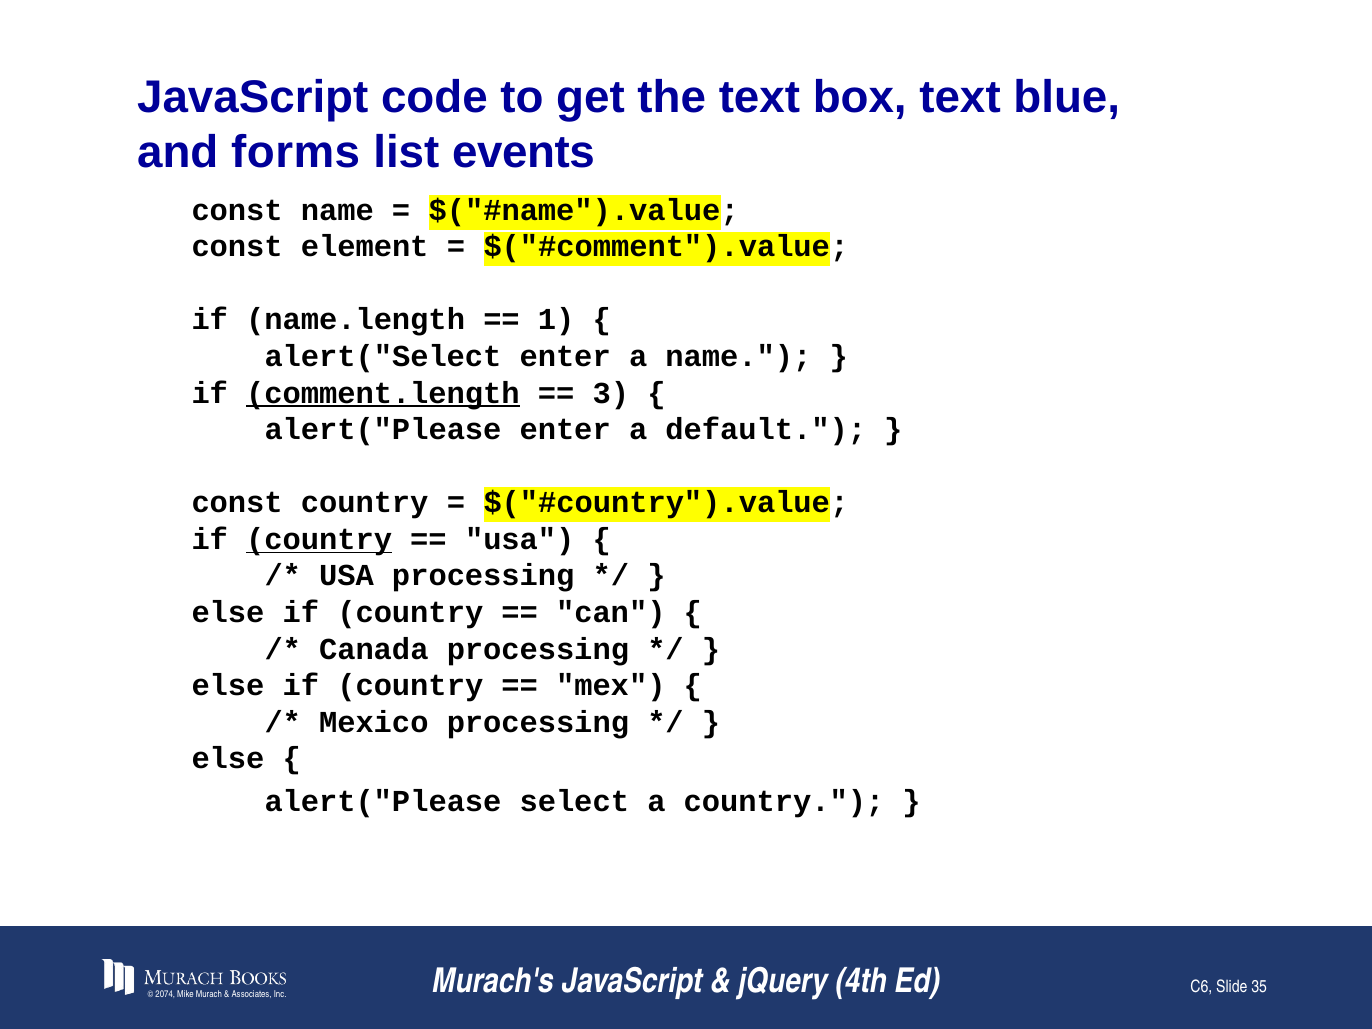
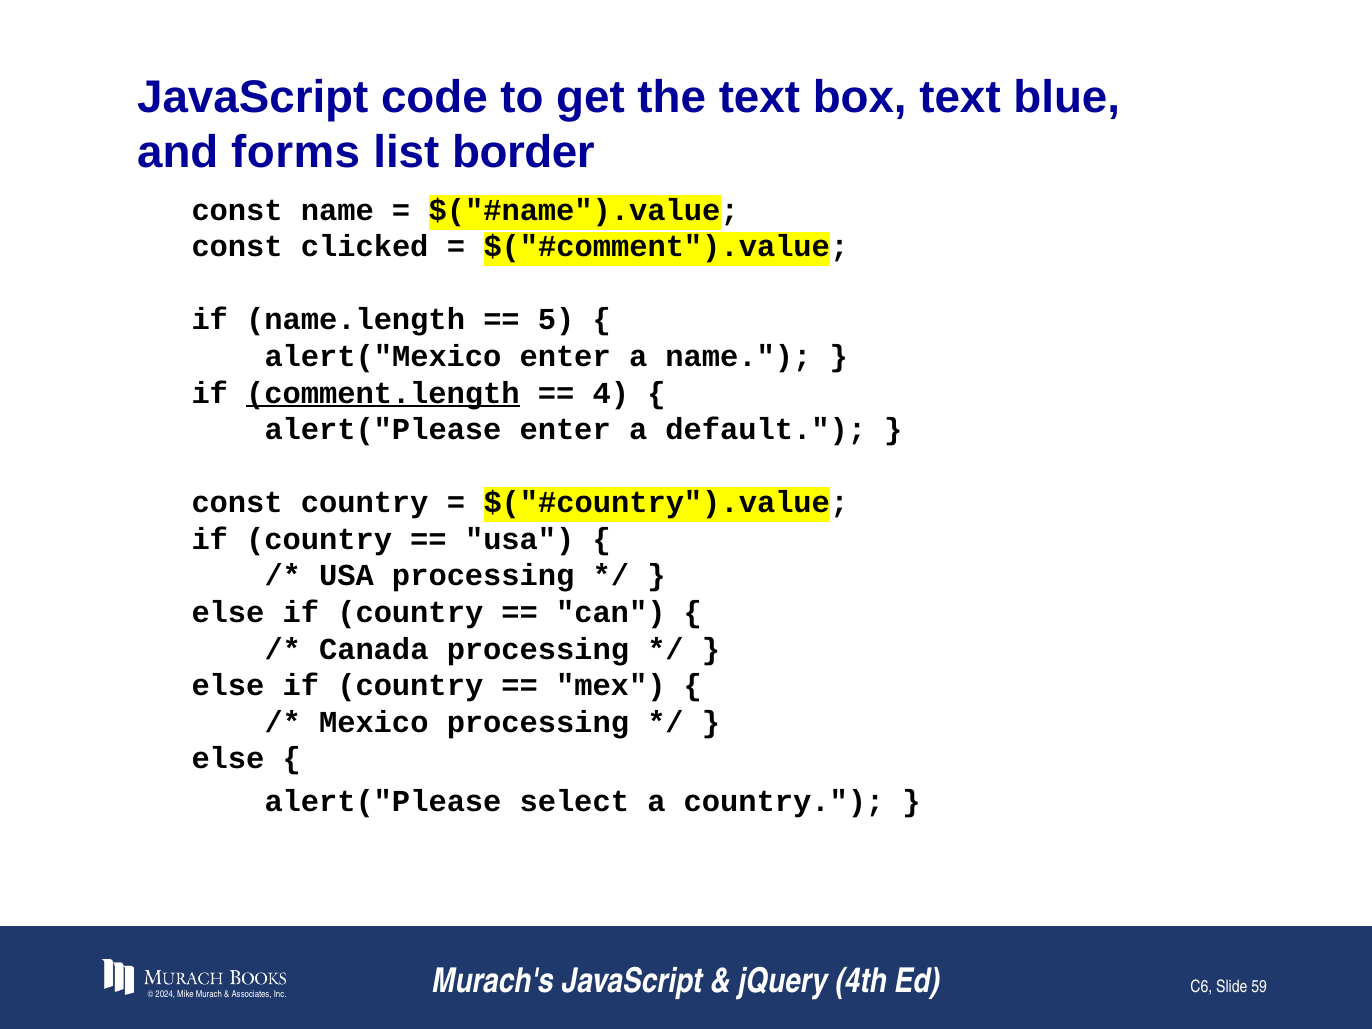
events: events -> border
element: element -> clicked
1: 1 -> 5
alert("Select: alert("Select -> alert("Mexico
3: 3 -> 4
country at (319, 539) underline: present -> none
2074: 2074 -> 2024
35: 35 -> 59
